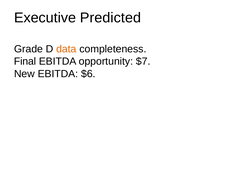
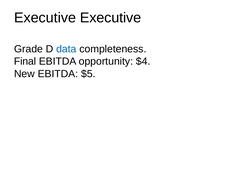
Executive Predicted: Predicted -> Executive
data colour: orange -> blue
$7: $7 -> $4
$6: $6 -> $5
